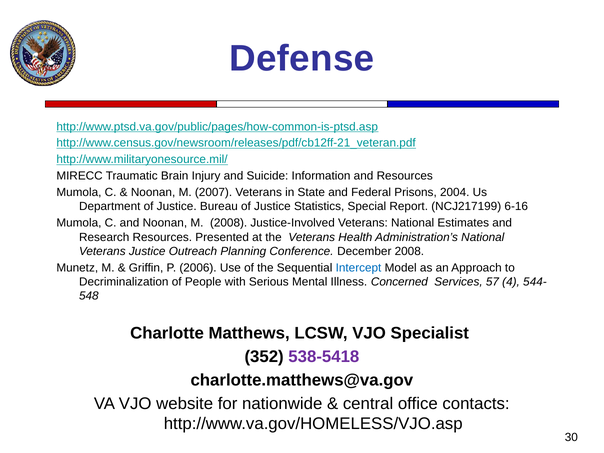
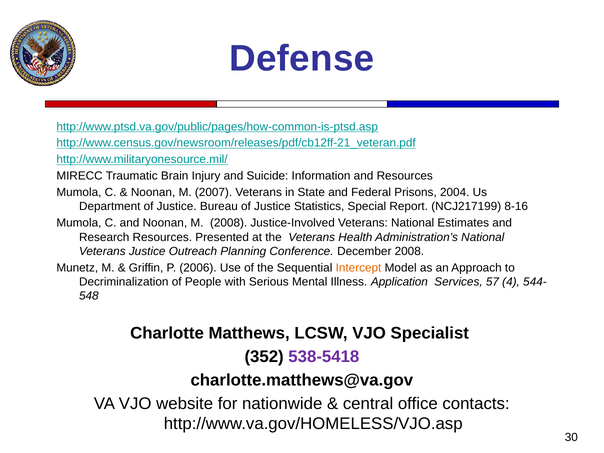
6-16: 6-16 -> 8-16
Intercept colour: blue -> orange
Concerned: Concerned -> Application
